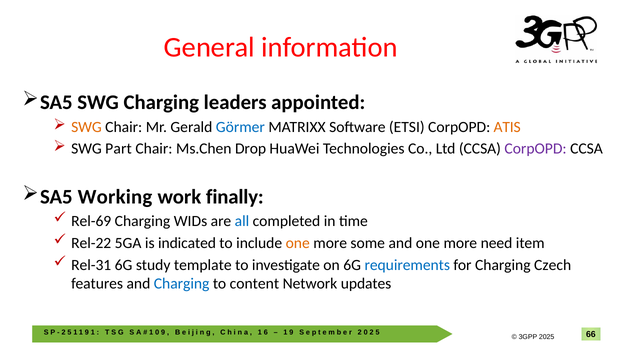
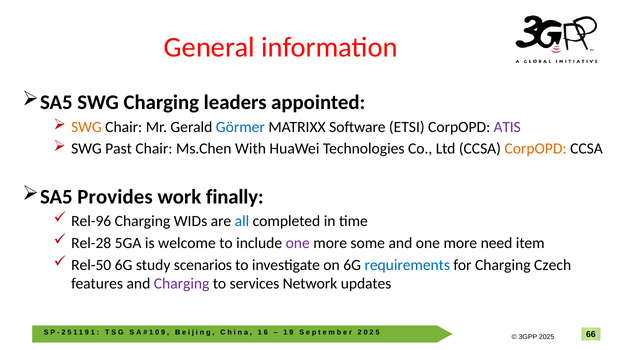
ATIS colour: orange -> purple
Part: Part -> Past
Drop: Drop -> With
CorpOPD at (536, 149) colour: purple -> orange
Working: Working -> Provides
Rel-69: Rel-69 -> Rel-96
Rel-22: Rel-22 -> Rel-28
indicated: indicated -> welcome
one at (298, 243) colour: orange -> purple
Rel-31: Rel-31 -> Rel-50
template: template -> scenarios
Charging at (182, 284) colour: blue -> purple
content: content -> services
